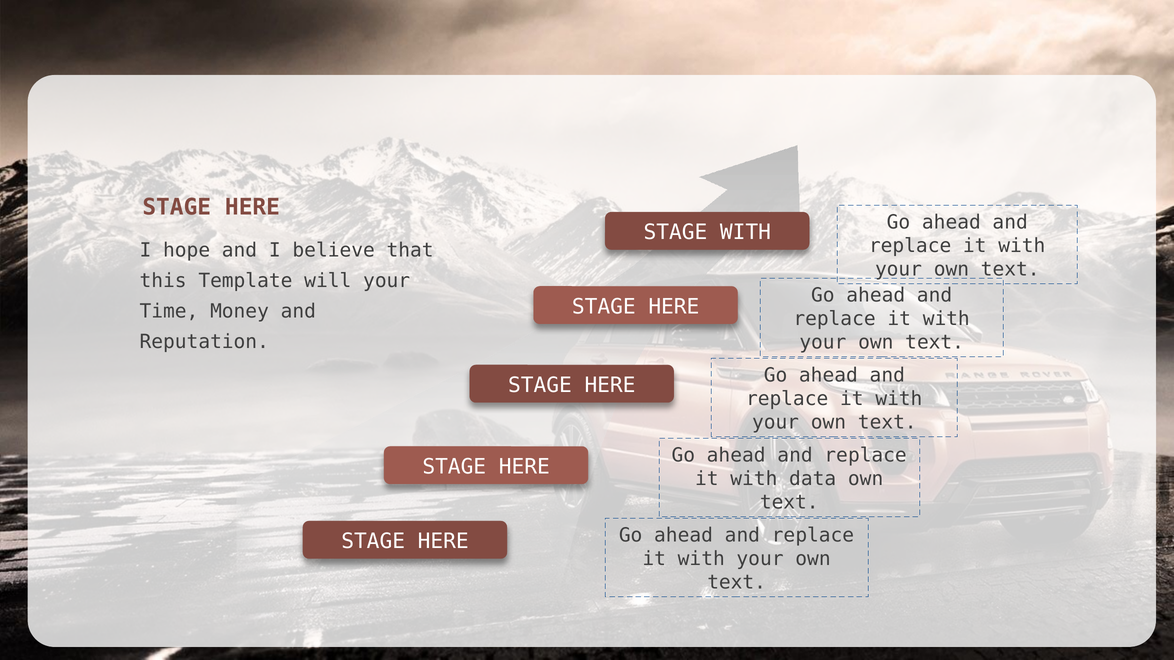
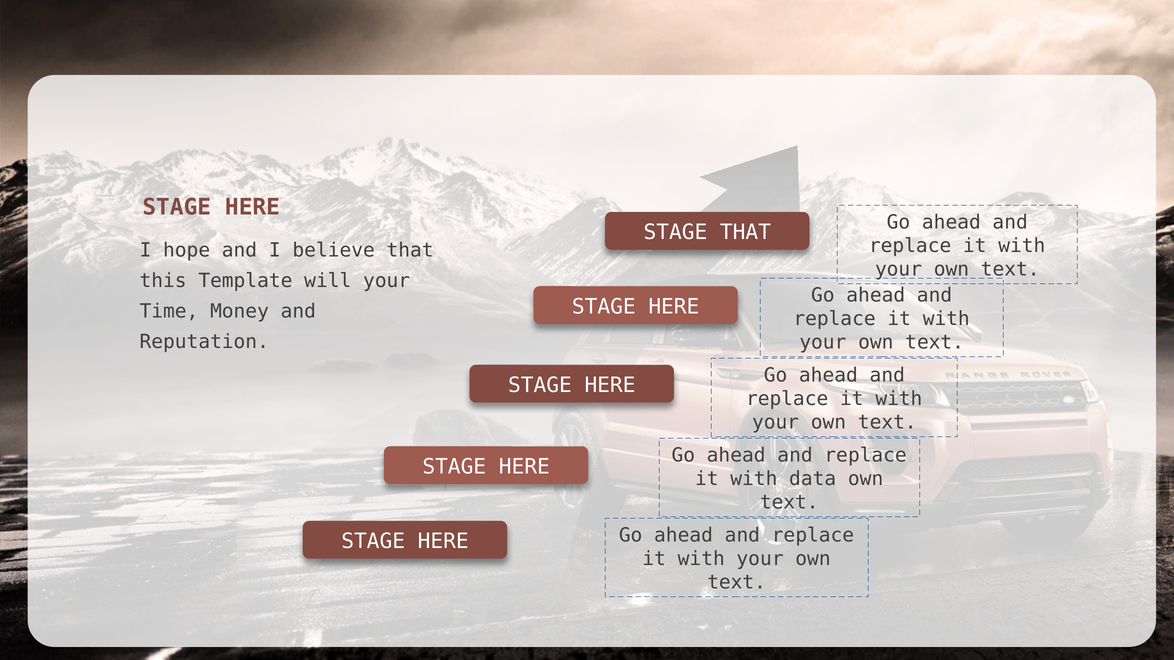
STAGE WITH: WITH -> THAT
